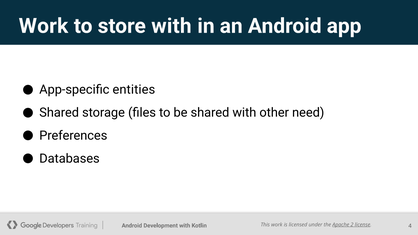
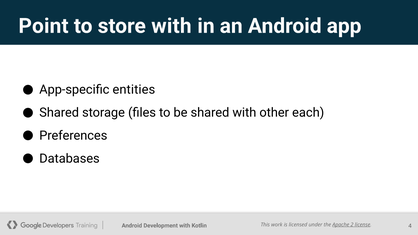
Work at (43, 26): Work -> Point
need: need -> each
